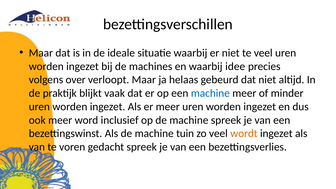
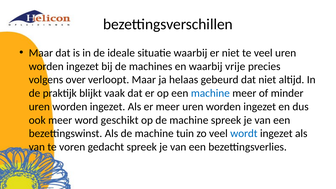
idee: idee -> vrije
inclusief: inclusief -> geschikt
wordt colour: orange -> blue
